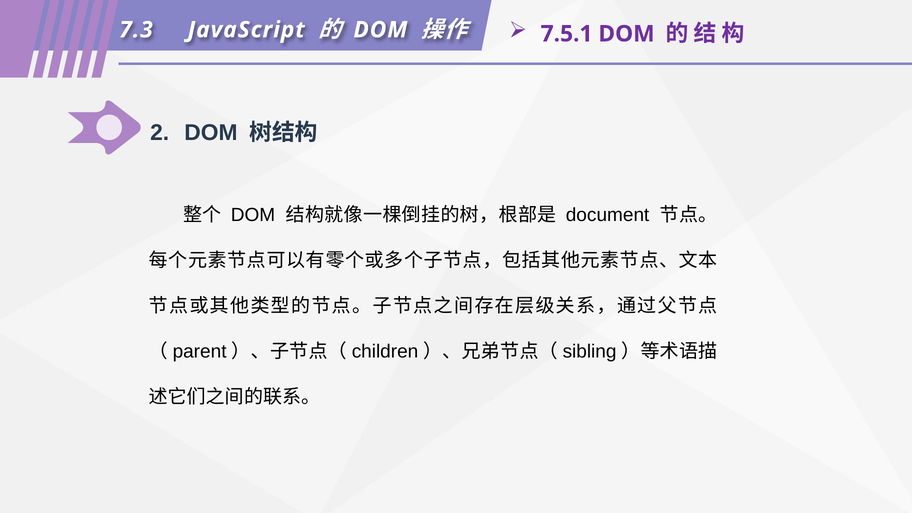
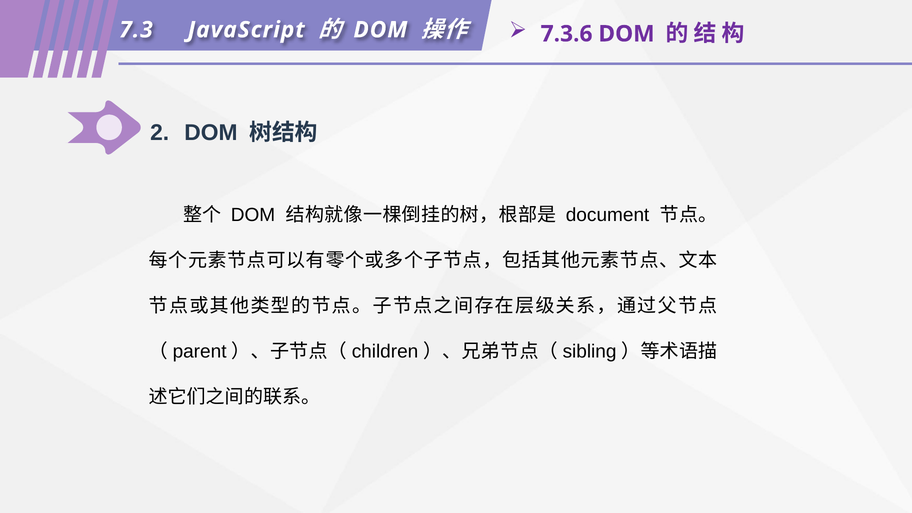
7.5.1: 7.5.1 -> 7.3.6
